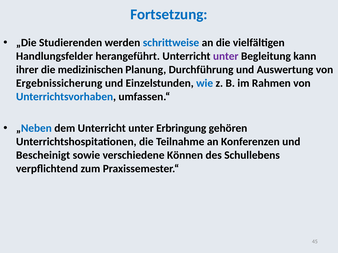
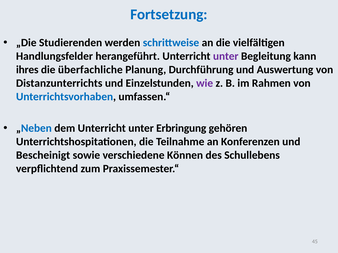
ihrer: ihrer -> ihres
medizinischen: medizinischen -> überfachliche
Ergebnissicherung: Ergebnissicherung -> Distanzunterrichts
wie colour: blue -> purple
